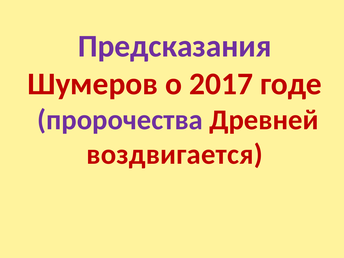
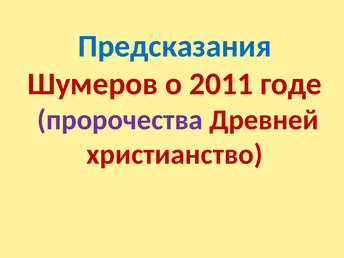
Предсказания colour: purple -> blue
2017: 2017 -> 2011
воздвигается: воздвигается -> христианство
